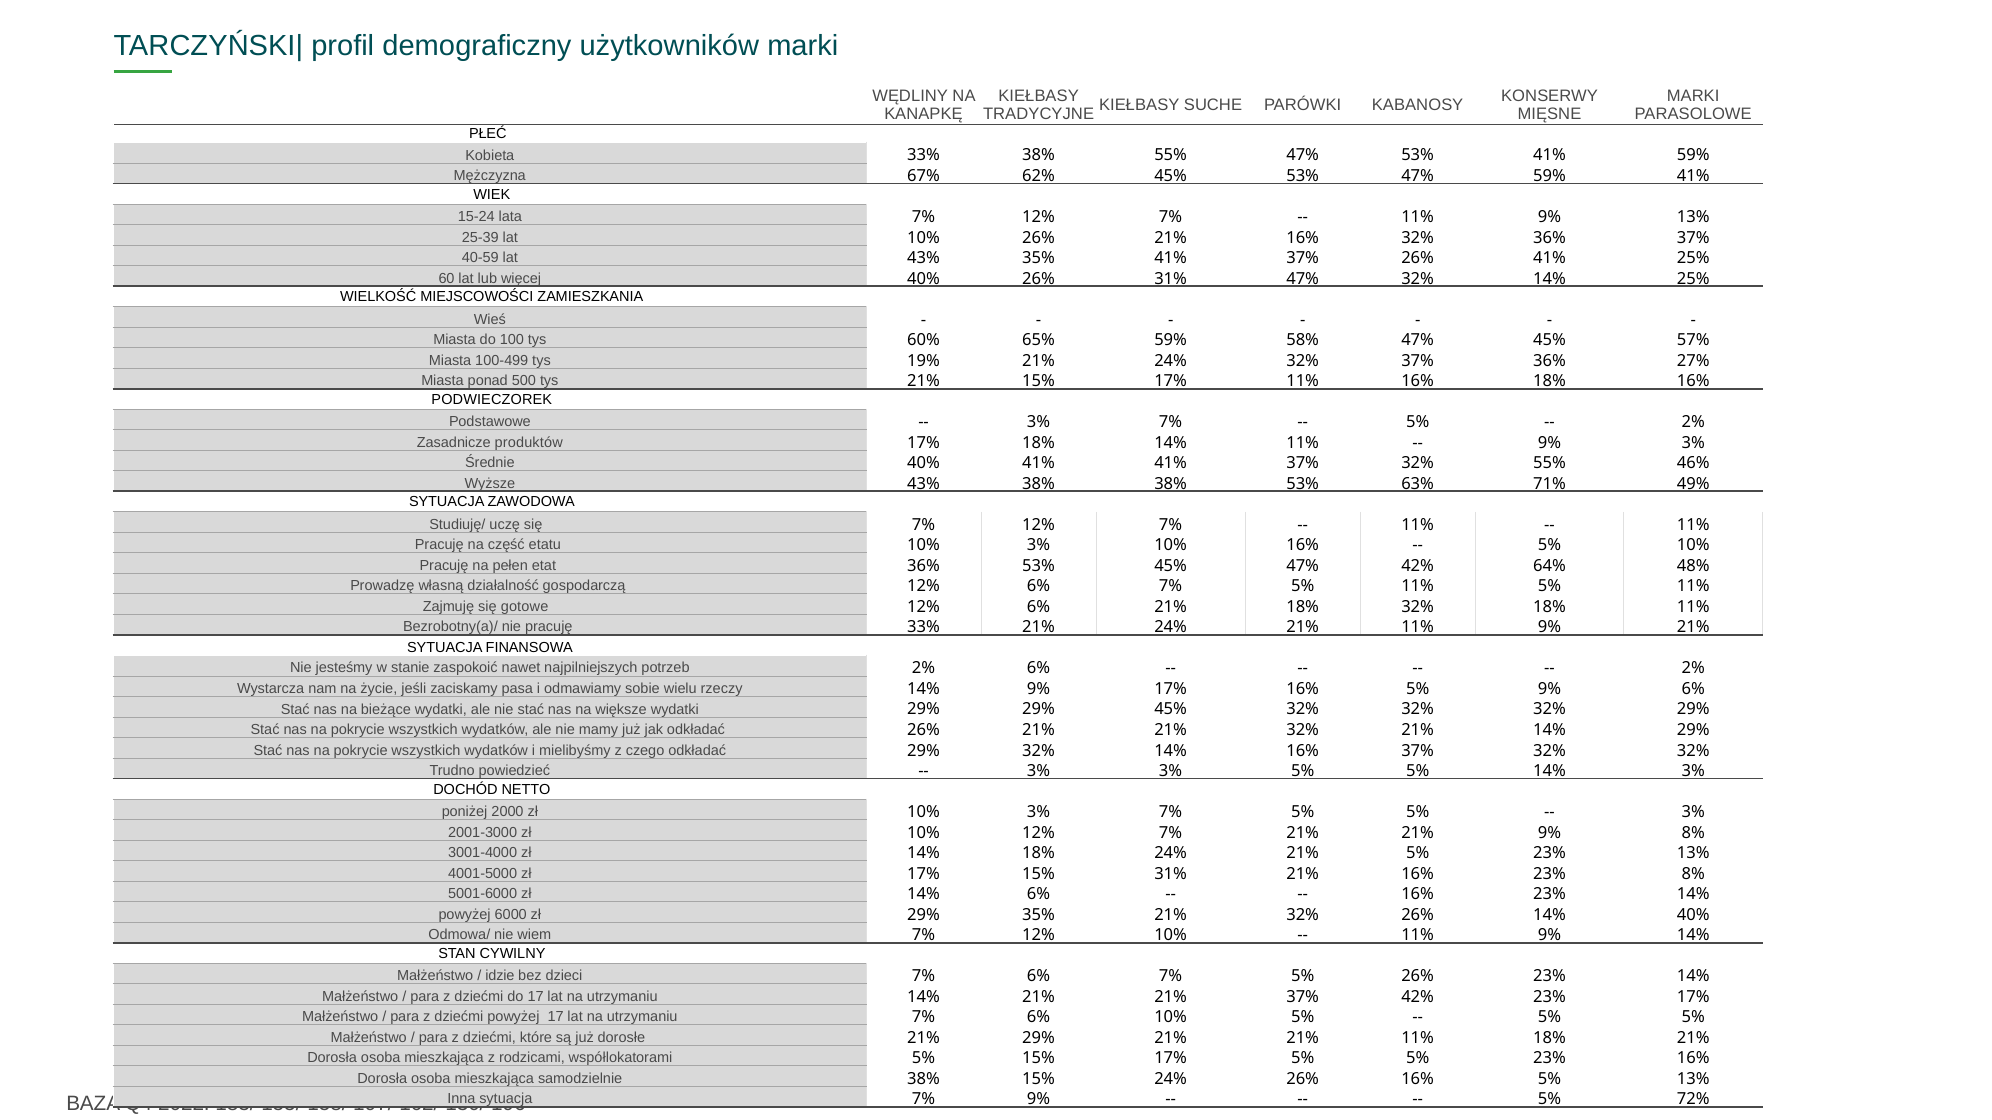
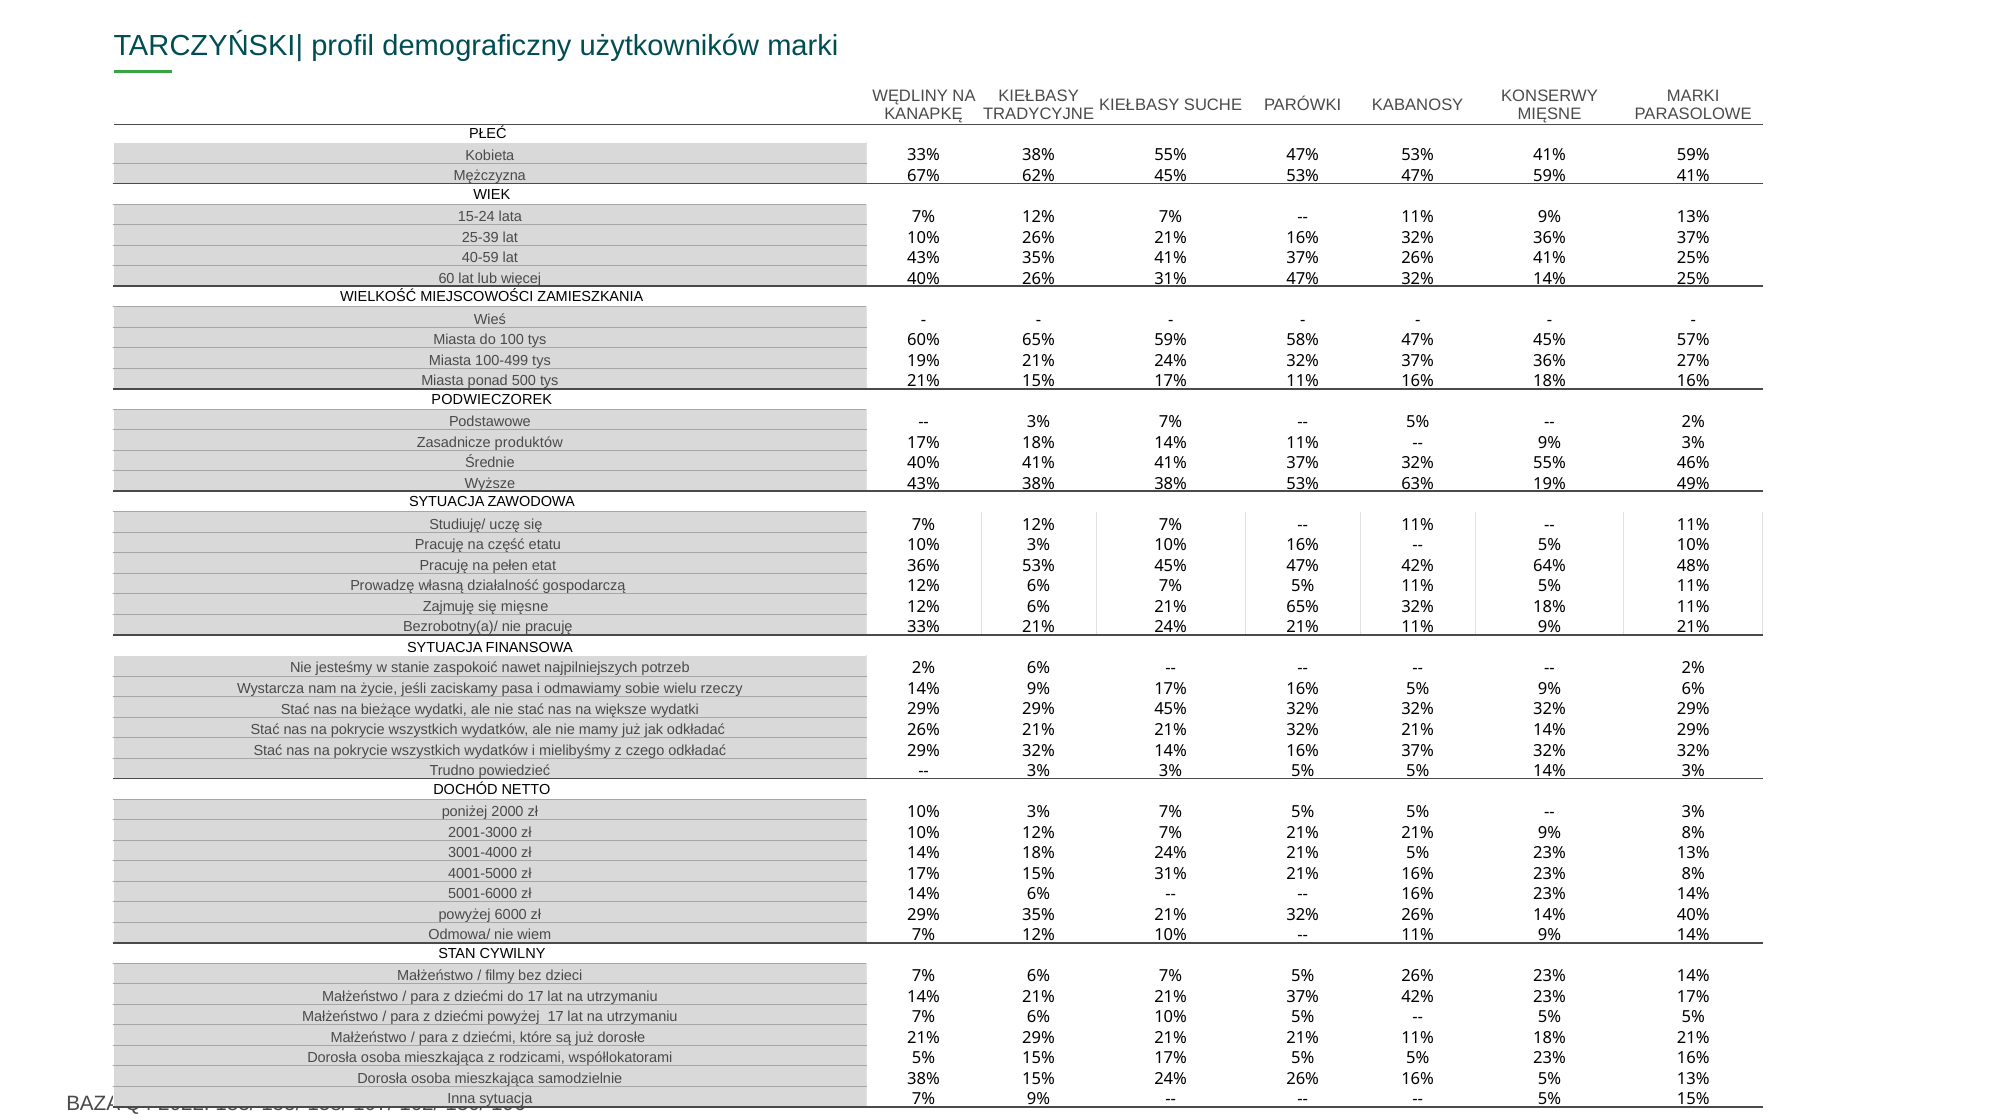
63% 71%: 71% -> 19%
się gotowe: gotowe -> mięsne
21% 18%: 18% -> 65%
idzie: idzie -> filmy
72% at (1693, 1100): 72% -> 15%
